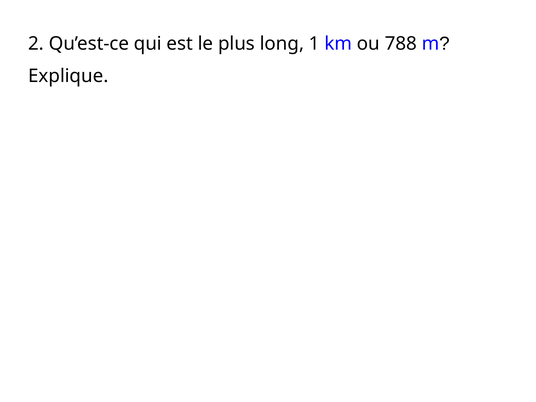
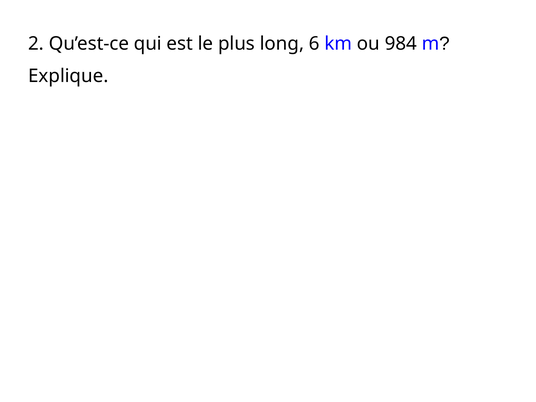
1: 1 -> 6
788: 788 -> 984
